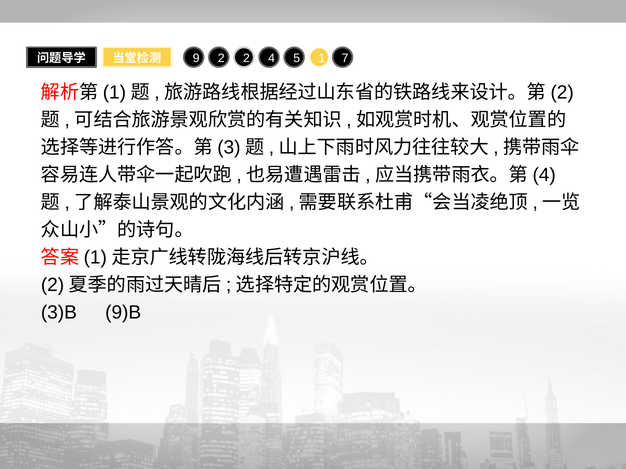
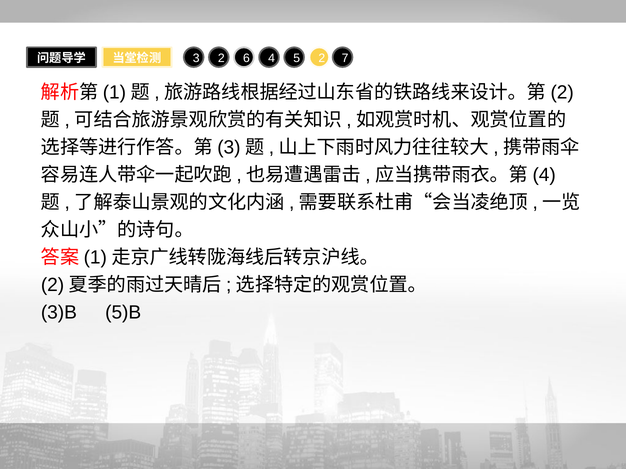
9: 9 -> 3
2 2: 2 -> 6
5 1: 1 -> 2
9)B: 9)B -> 5)B
